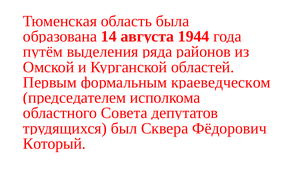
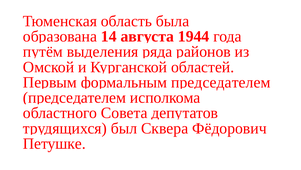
краеведческом at (221, 82): краеведческом -> председателем
Который: Который -> Петушке
